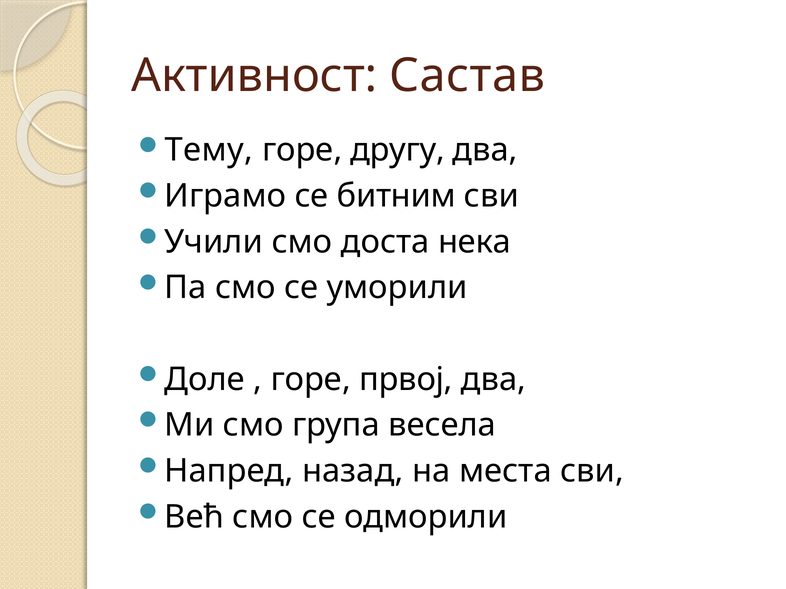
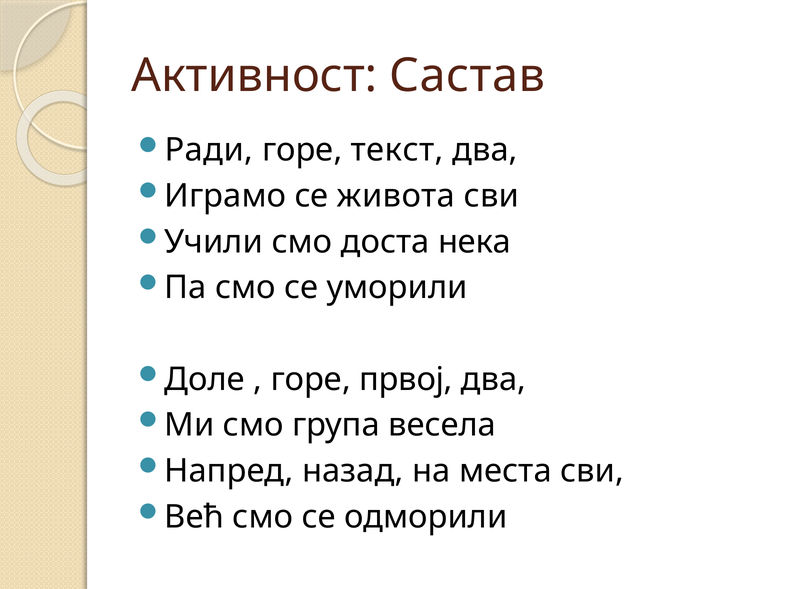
Тему: Тему -> Ради
другу: другу -> текст
битним: битним -> живота
